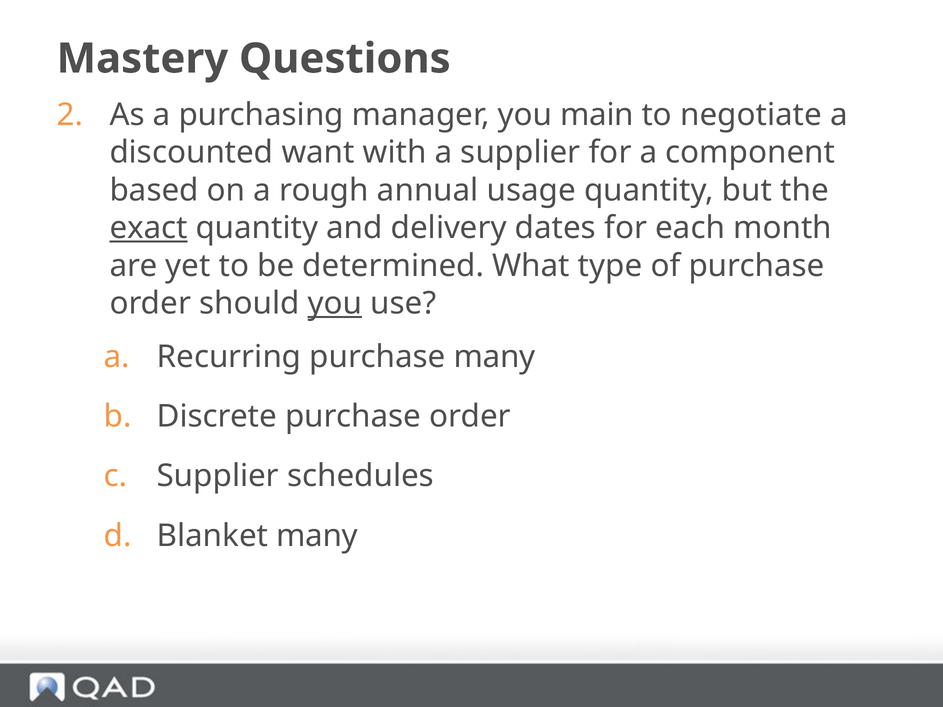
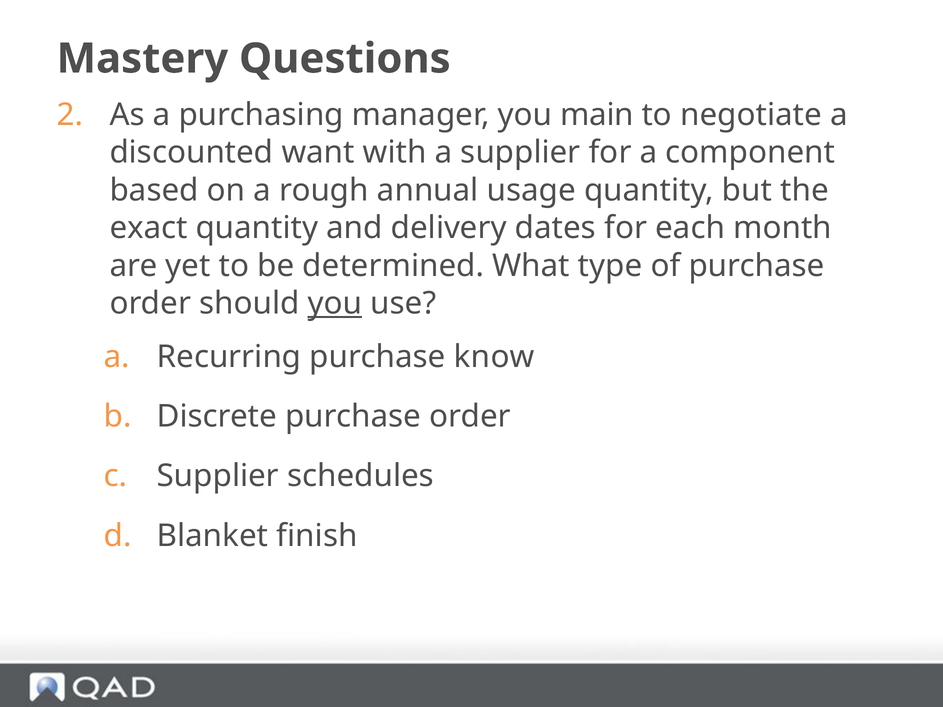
exact underline: present -> none
purchase many: many -> know
Blanket many: many -> finish
